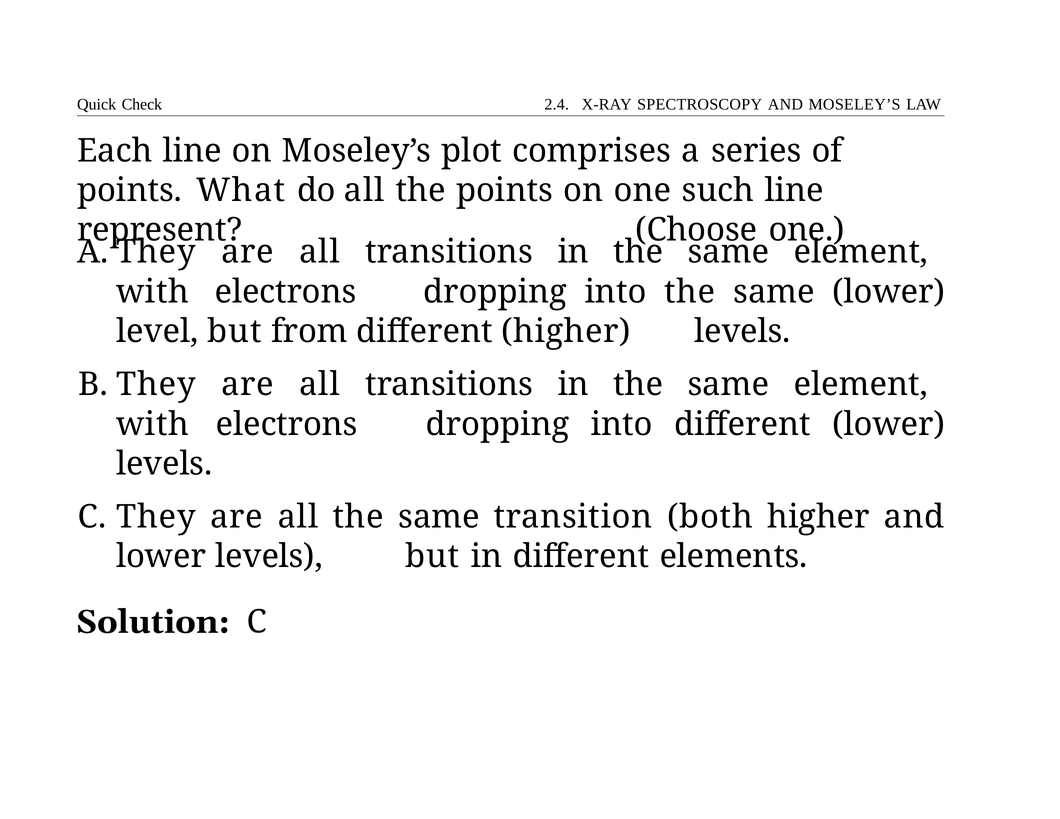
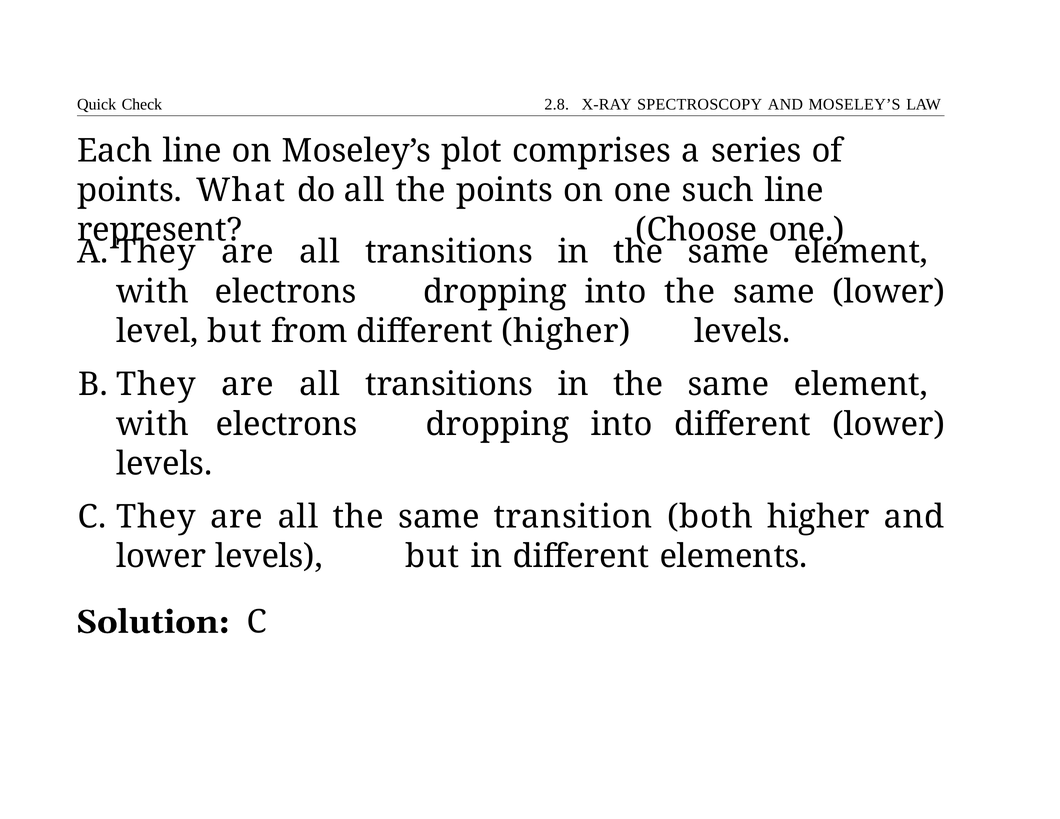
2.4: 2.4 -> 2.8
